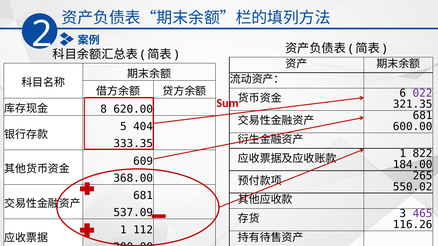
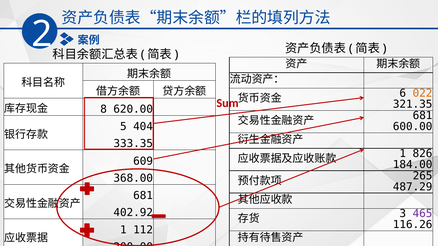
022 colour: purple -> orange
822: 822 -> 826
550.02: 550.02 -> 487.29
537.09: 537.09 -> 402.92
